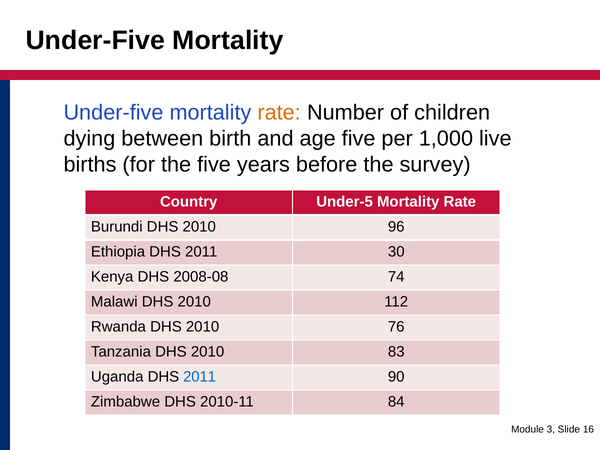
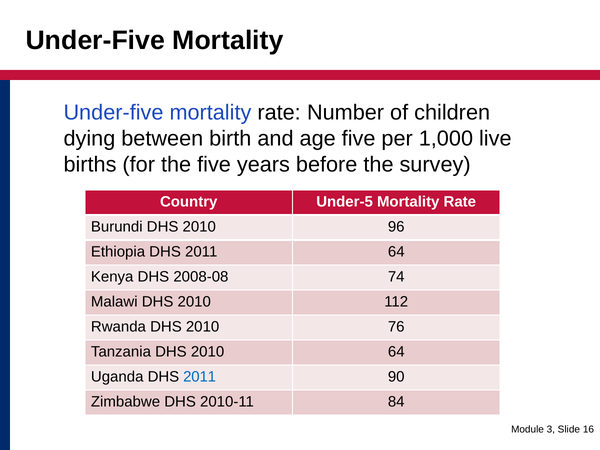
rate at (279, 113) colour: orange -> black
2011 30: 30 -> 64
2010 83: 83 -> 64
